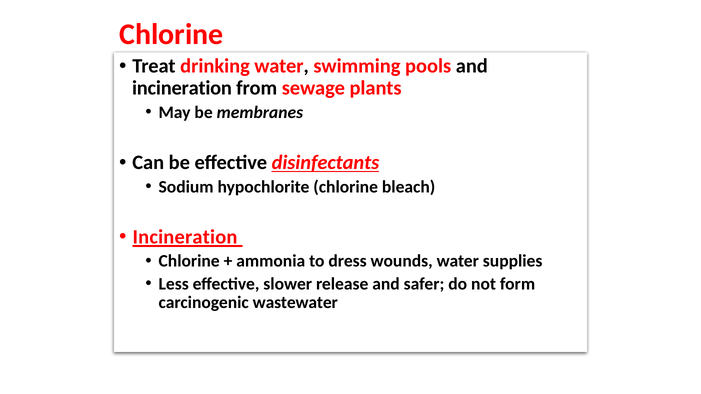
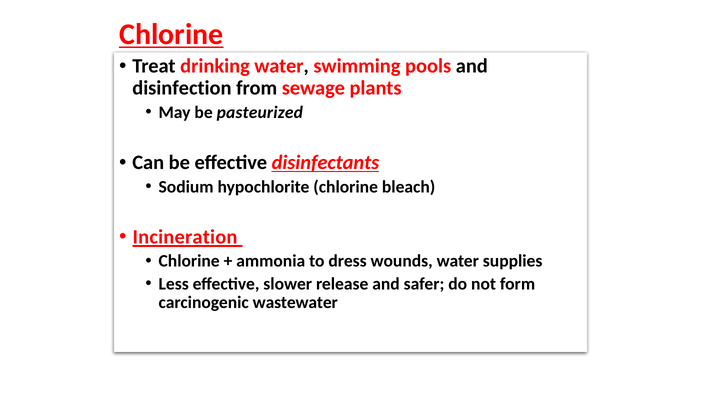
Chlorine at (171, 34) underline: none -> present
incineration at (182, 88): incineration -> disinfection
membranes: membranes -> pasteurized
